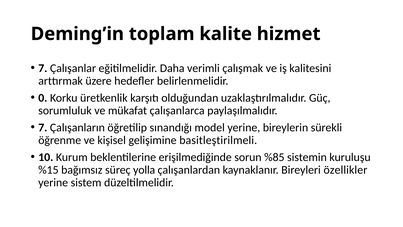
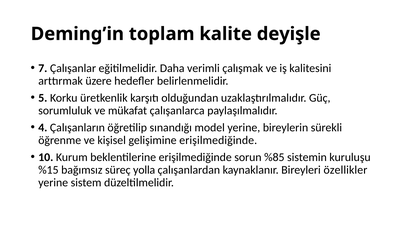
hizmet: hizmet -> deyişle
0: 0 -> 5
7 at (43, 127): 7 -> 4
gelişimine basitleştirilmeli: basitleştirilmeli -> erişilmediğinde
